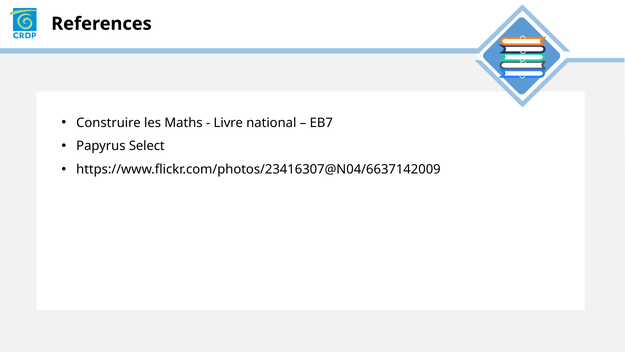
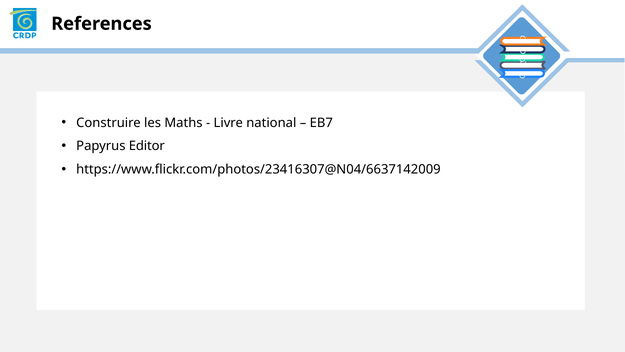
Select: Select -> Editor
